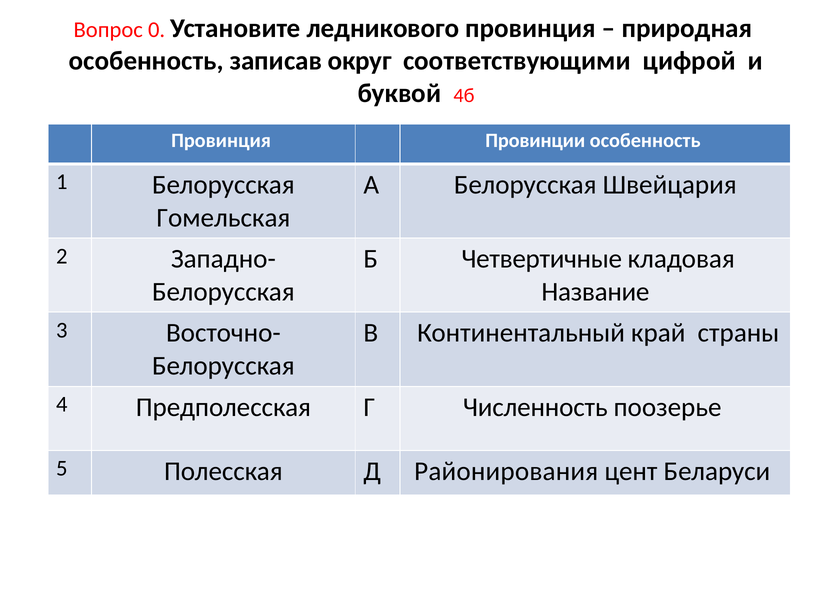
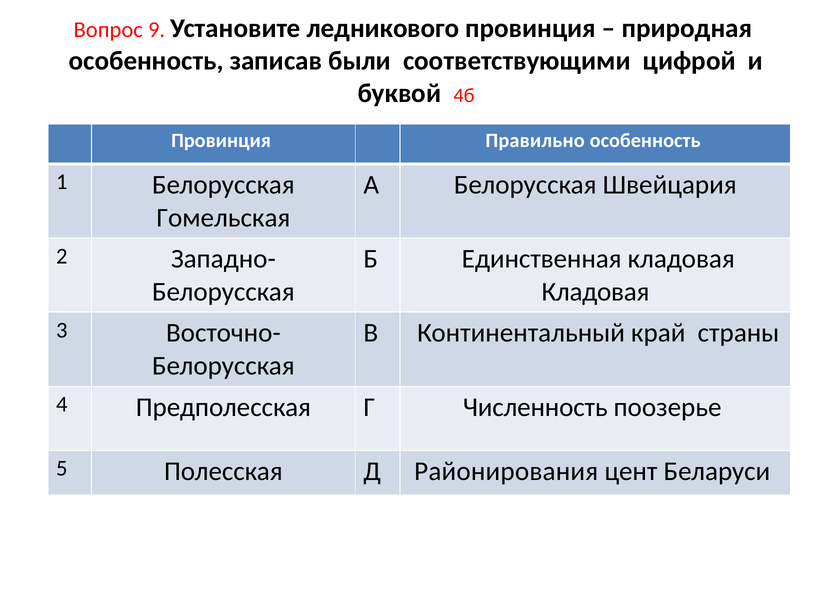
0: 0 -> 9
округ: округ -> были
Провинции: Провинции -> Правильно
Четвертичные: Четвертичные -> Единственная
Название at (595, 292): Название -> Кладовая
